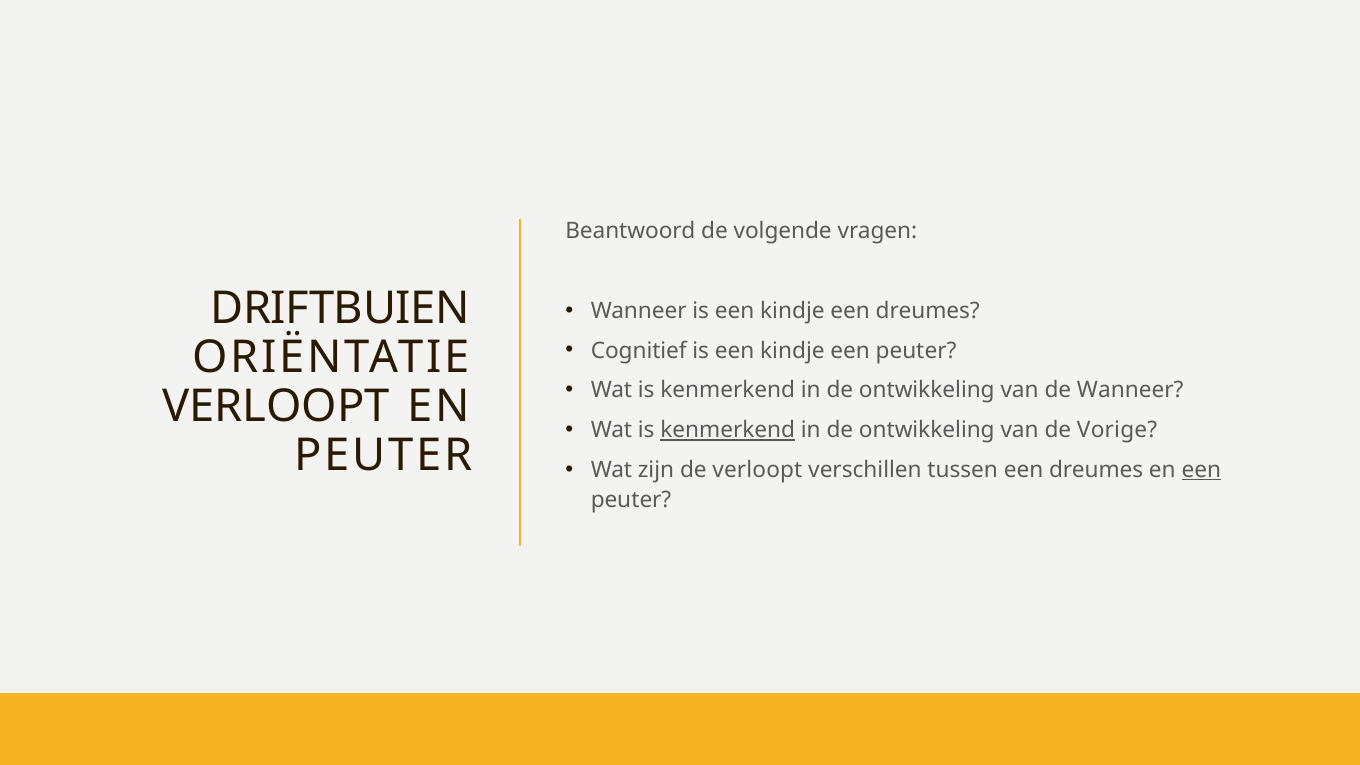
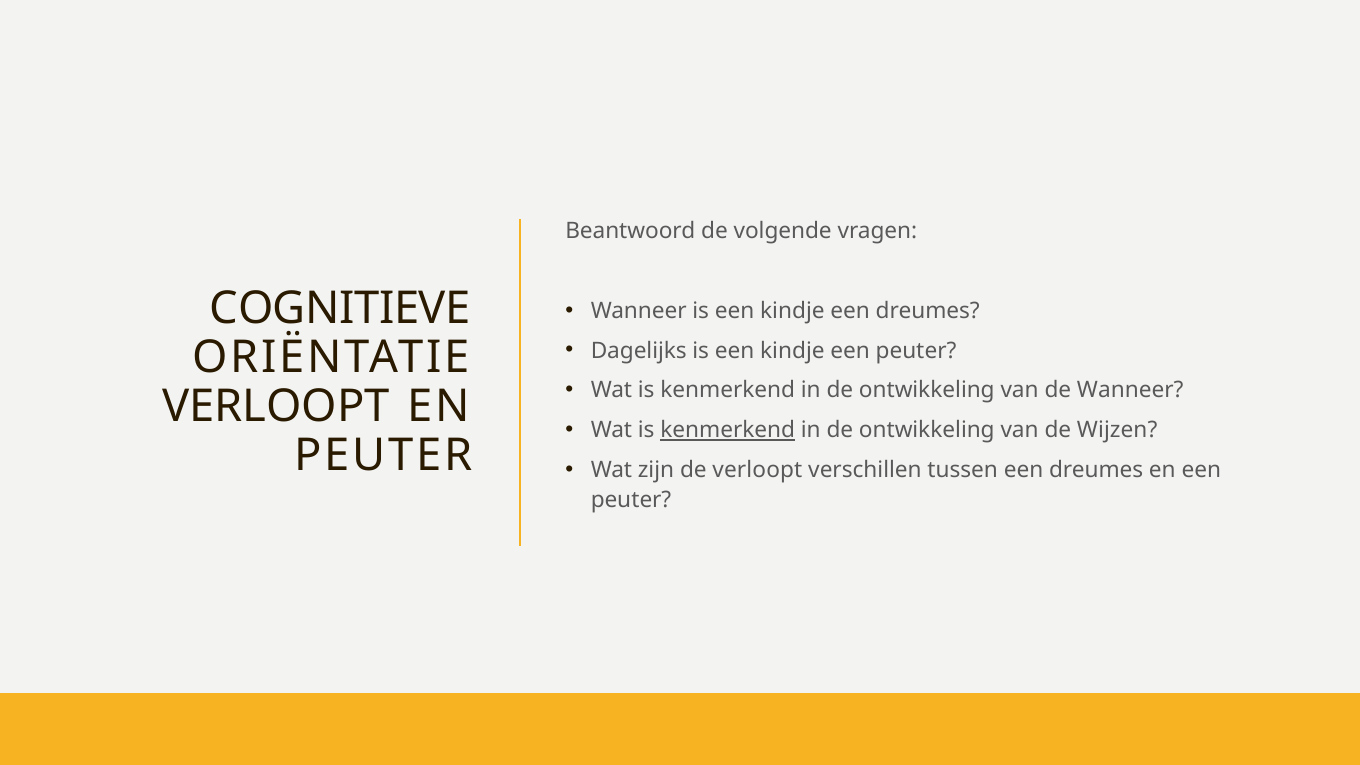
DRIFTBUIEN: DRIFTBUIEN -> COGNITIEVE
Cognitief: Cognitief -> Dagelijks
Vorige: Vorige -> Wijzen
een at (1201, 470) underline: present -> none
